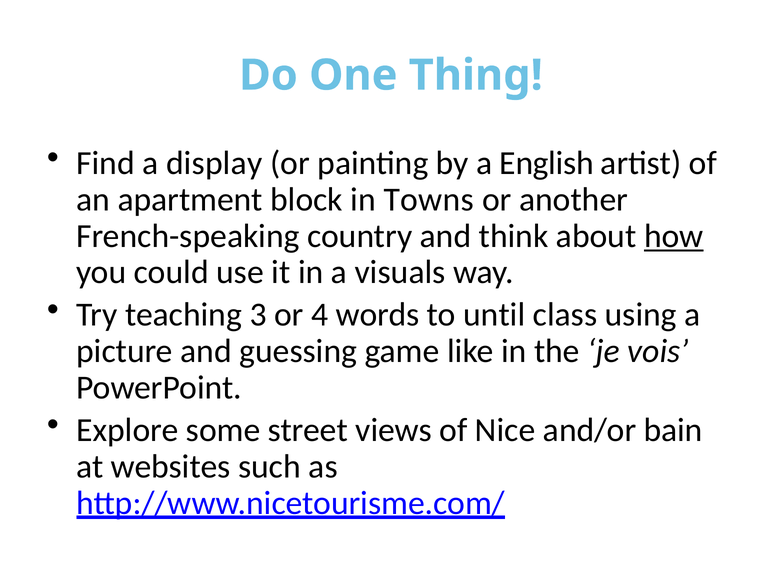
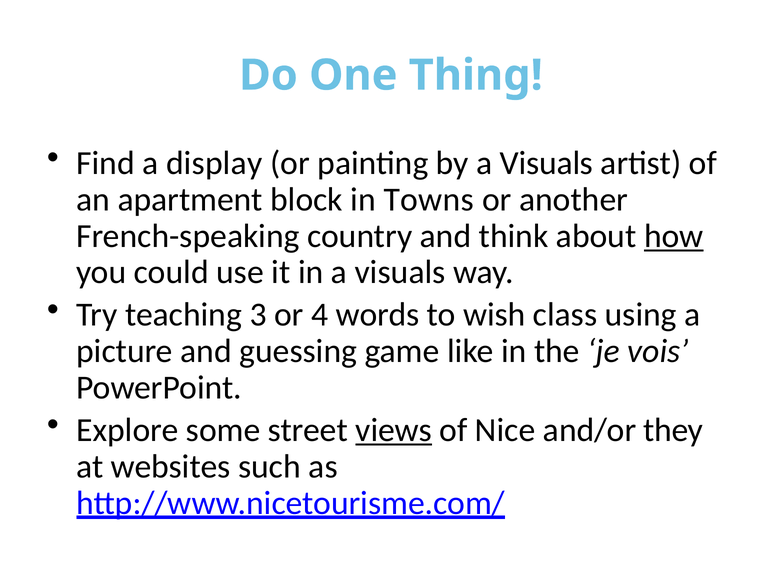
by a English: English -> Visuals
until: until -> wish
views underline: none -> present
bain: bain -> they
